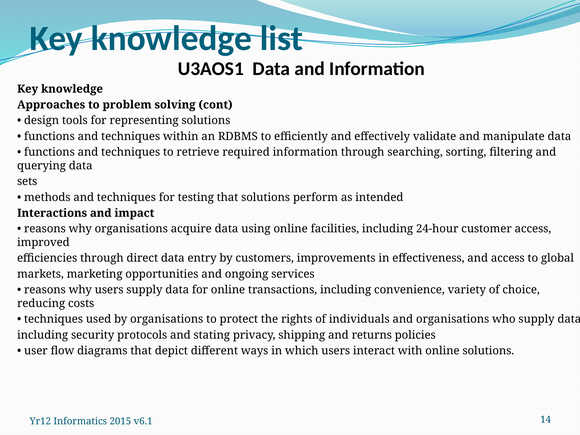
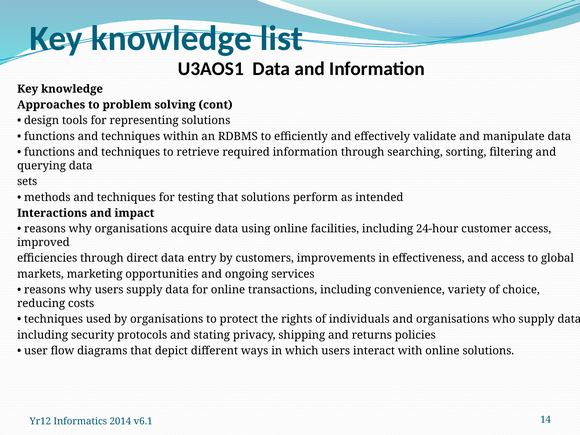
2015: 2015 -> 2014
